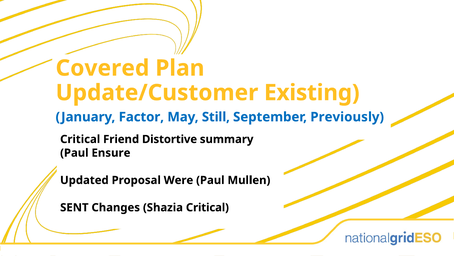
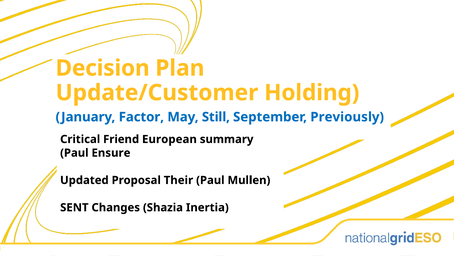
Covered: Covered -> Decision
Existing: Existing -> Holding
Distortive: Distortive -> European
Were: Were -> Their
Shazia Critical: Critical -> Inertia
